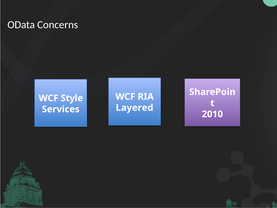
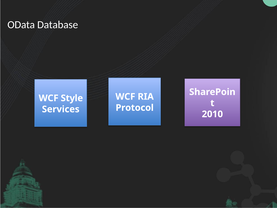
Concerns: Concerns -> Database
Layered: Layered -> Protocol
